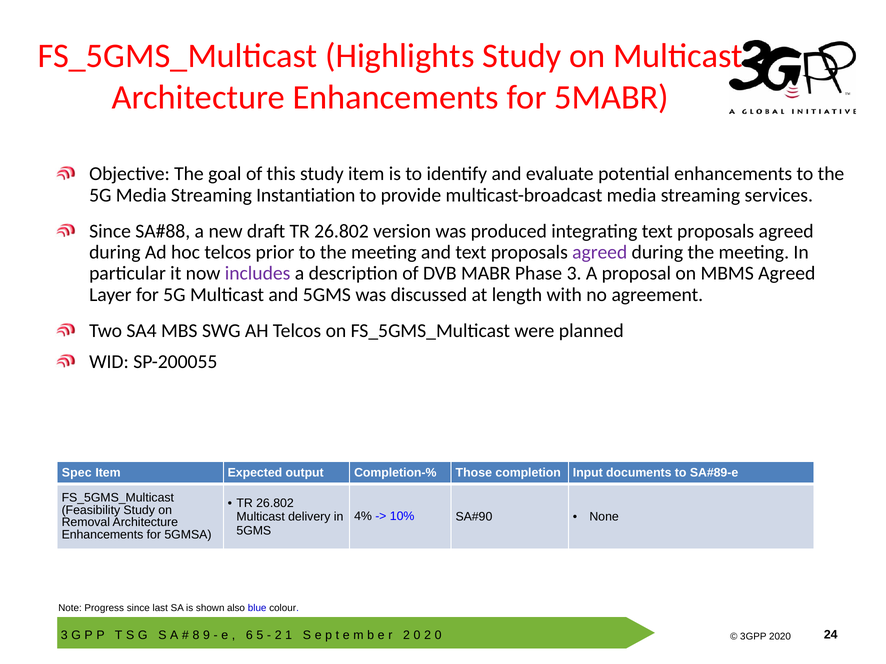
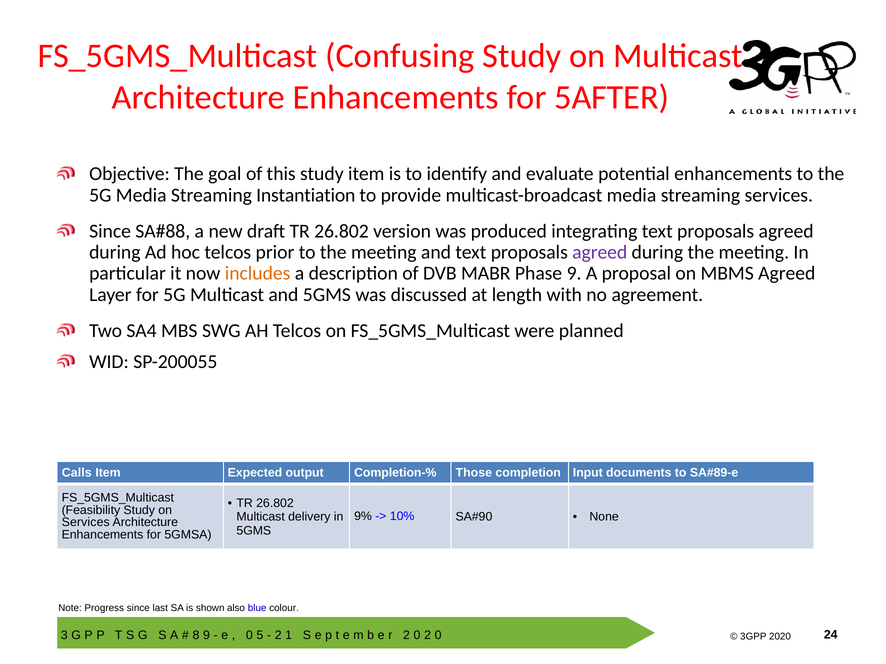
Highlights: Highlights -> Confusing
5MABR: 5MABR -> 5AFTER
includes colour: purple -> orange
Phase 3: 3 -> 9
Spec: Spec -> Calls
4%: 4% -> 9%
Removal at (86, 523): Removal -> Services
6 at (249, 635): 6 -> 0
